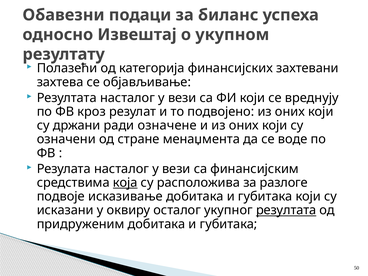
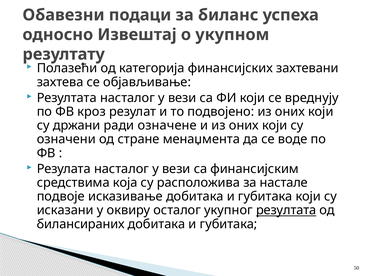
која underline: present -> none
разлоге: разлоге -> настале
придруженим: придруженим -> билансираних
